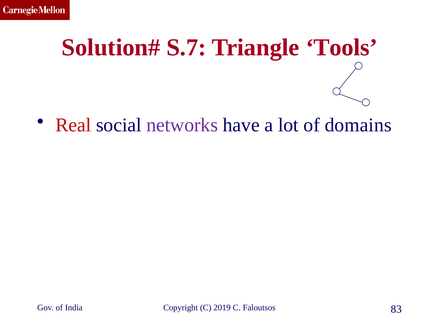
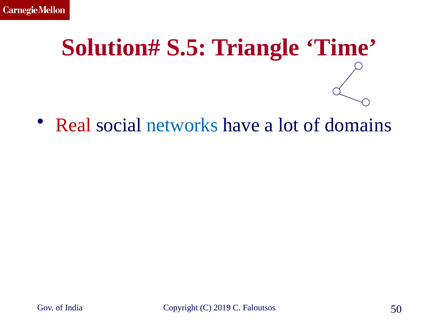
S.7: S.7 -> S.5
Tools: Tools -> Time
networks colour: purple -> blue
83: 83 -> 50
